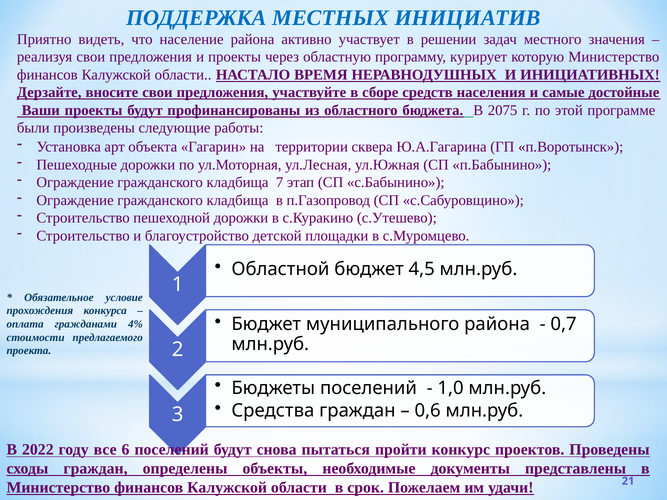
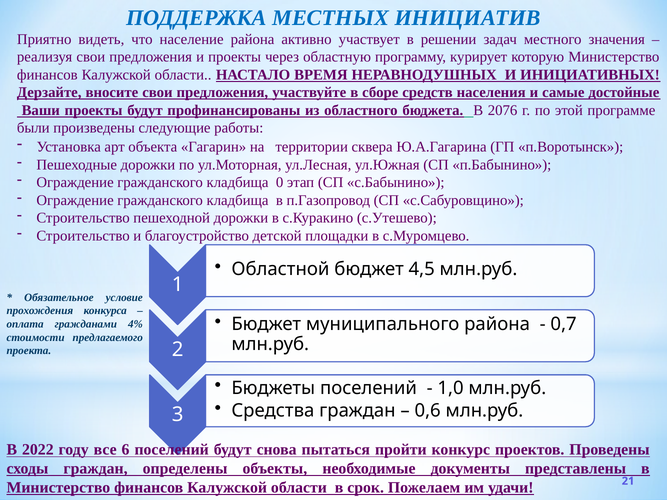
2075: 2075 -> 2076
7: 7 -> 0
